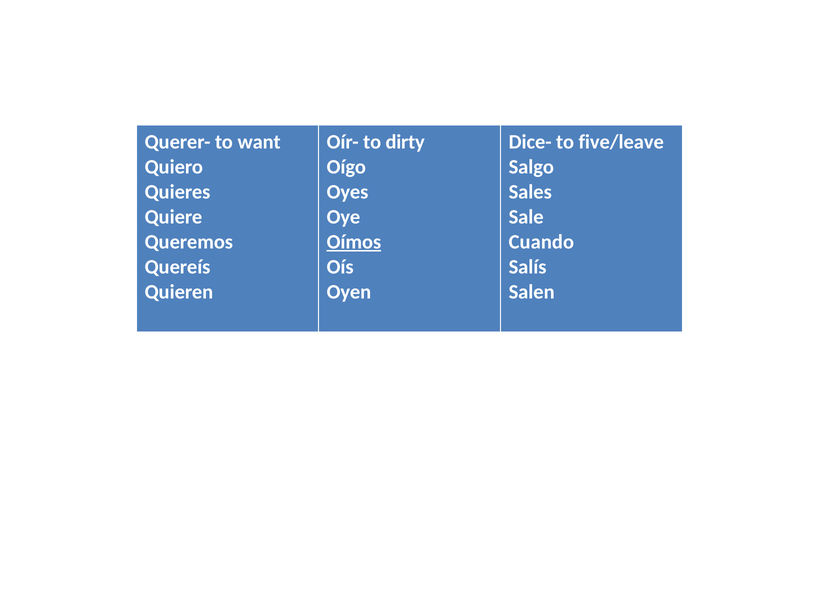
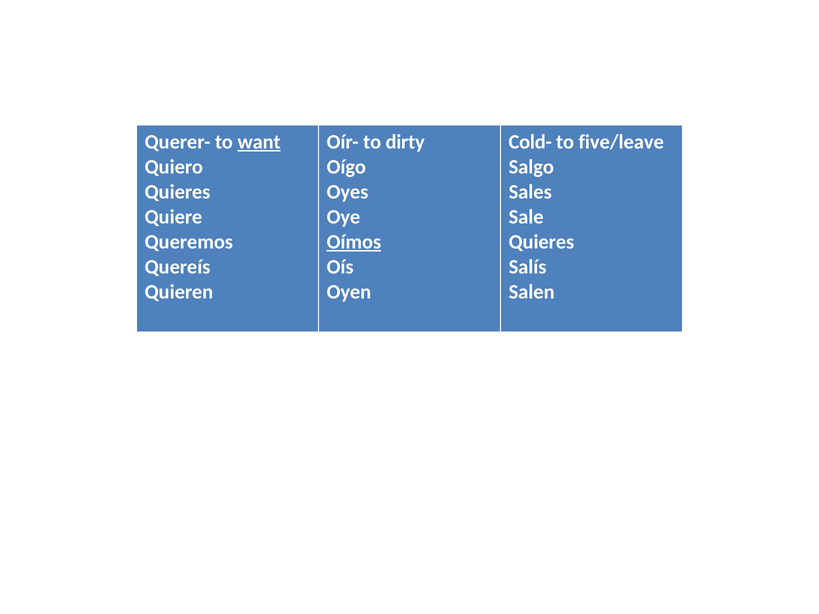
want underline: none -> present
Dice-: Dice- -> Cold-
Cuando at (541, 242): Cuando -> Quieres
